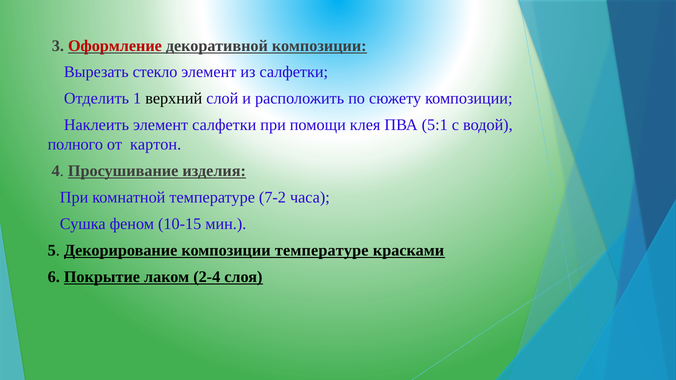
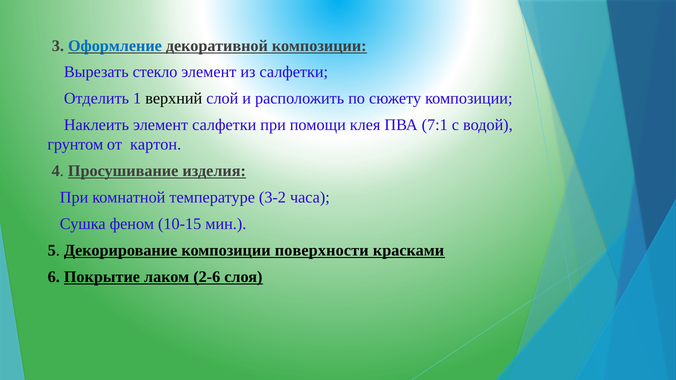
Оформление colour: red -> blue
5:1: 5:1 -> 7:1
полного: полного -> грунтом
7-2: 7-2 -> 3-2
композиции температуре: температуре -> поверхности
2-4: 2-4 -> 2-6
